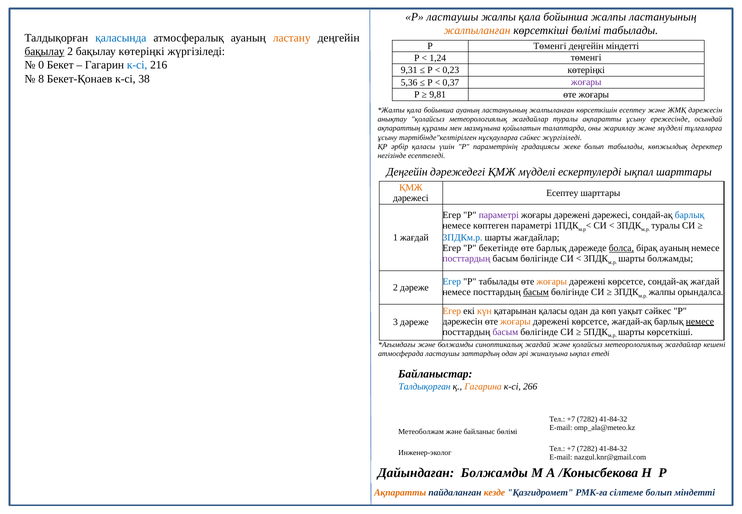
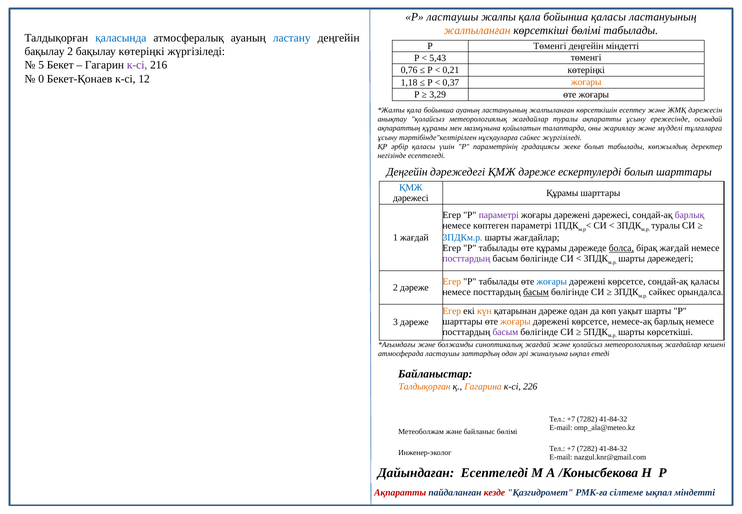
бойынша жалпы: жалпы -> қаласы
ластану colour: orange -> blue
бақылау at (45, 51) underline: present -> none
1,24: 1,24 -> 5,43
0: 0 -> 5
к-сі at (137, 65) colour: blue -> purple
9,31: 9,31 -> 0,76
0,23: 0,23 -> 0,21
8: 8 -> 0
38: 38 -> 12
5,36: 5,36 -> 1,18
жоғары at (586, 82) colour: purple -> orange
9,81: 9,81 -> 3,29
ҚМЖ мүдделі: мүдделі -> дәреже
ескертулерді ықпал: ықпал -> болып
ҚМЖ at (411, 188) colour: orange -> blue
Есептеу at (562, 193): Есептеу -> Құрамы
барлық at (690, 215) colour: blue -> purple
P бекетінде: бекетінде -> табылады
өте барлық: барлық -> құрамы
бірақ ауаның: ауаның -> жағдай
шарты болжамды: болжамды -> дәрежедегі
Егер at (452, 281) colour: blue -> orange
жоғары at (552, 281) colour: orange -> blue
сондай-ақ жағдай: жағдай -> қаласы
жалпы at (662, 292): жалпы -> сәйкес
қатарынан қаласы: қаласы -> дәреже
уақыт сәйкес: сәйкес -> шарты
дәрежесін at (463, 321): дәрежесін -> шарттары
жағдай-ақ: жағдай-ақ -> немесе-ақ
немесе at (700, 321) underline: present -> none
Талдықорған at (425, 386) colour: blue -> orange
266: 266 -> 226
Дайындаған Болжамды: Болжамды -> Есептеледі
Ақпаратты at (400, 492) colour: orange -> red
кезде colour: orange -> red
сілтеме болып: болып -> ықпал
